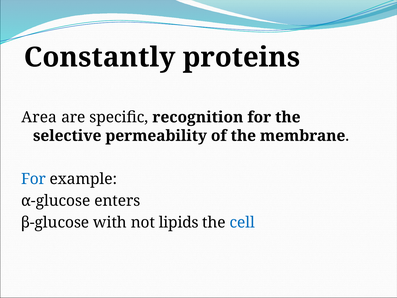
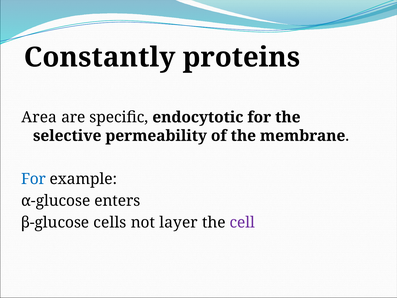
recognition: recognition -> endocytotic
with: with -> cells
lipids: lipids -> layer
cell colour: blue -> purple
